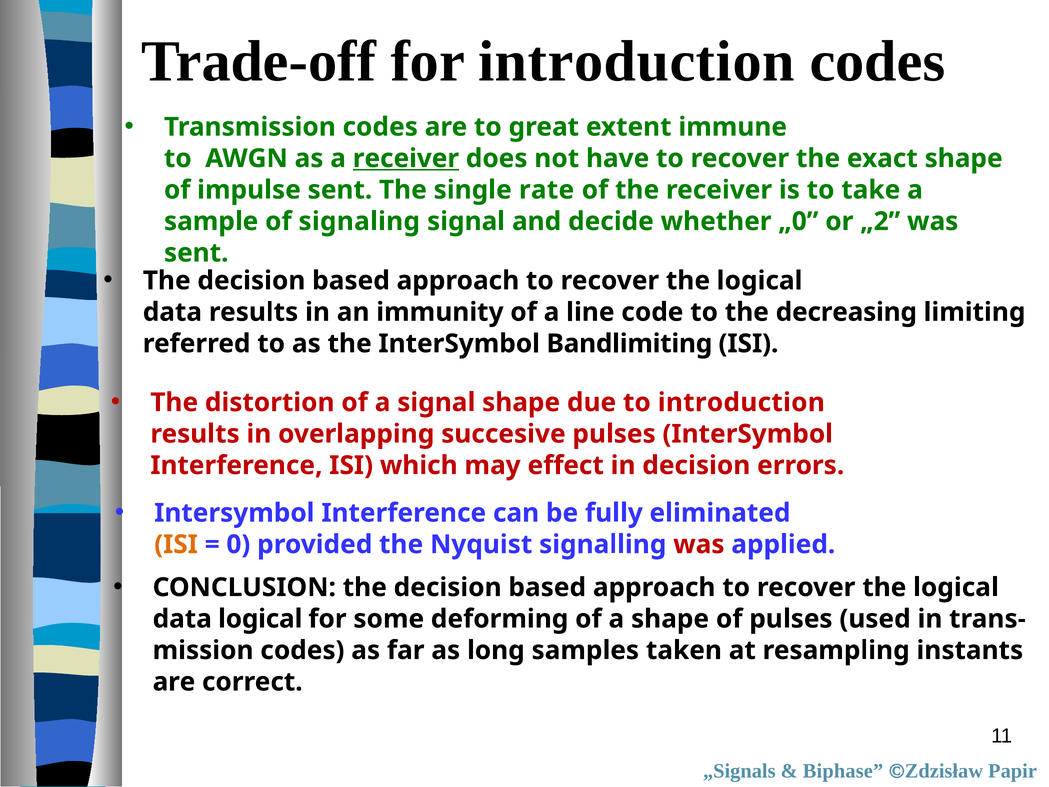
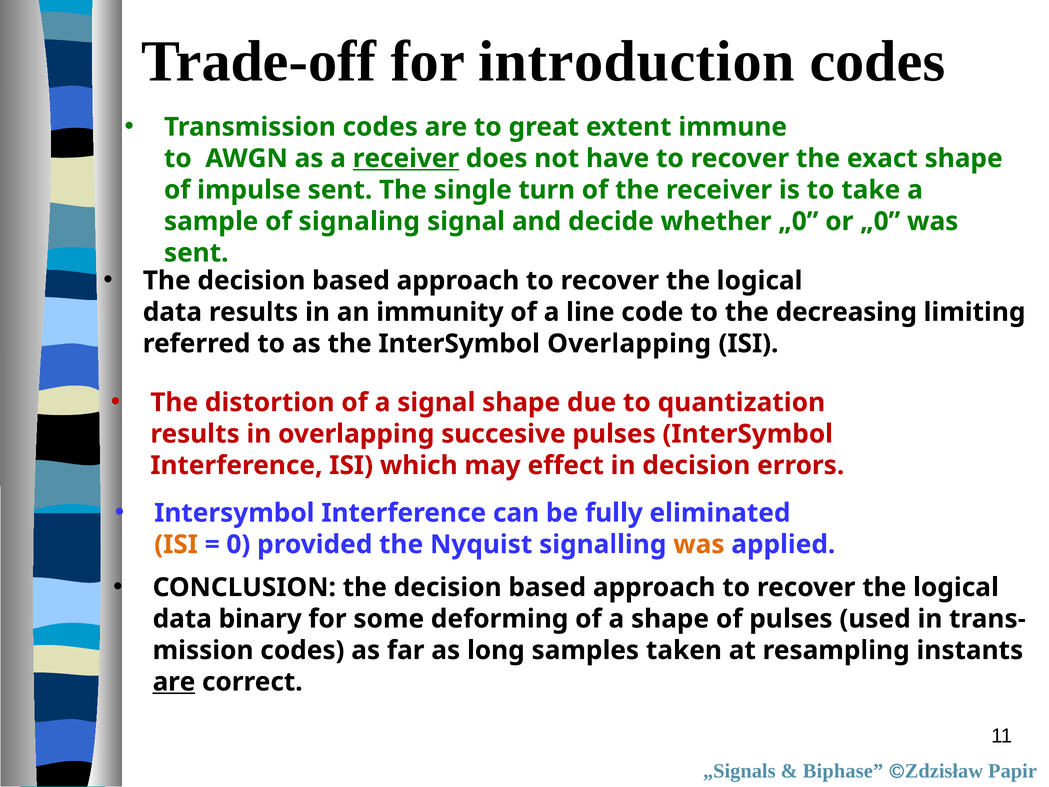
rate: rate -> turn
or „2: „2 -> „0
InterSymbol Bandlimiting: Bandlimiting -> Overlapping
to introduction: introduction -> quantization
was at (699, 544) colour: red -> orange
data logical: logical -> binary
are at (174, 682) underline: none -> present
